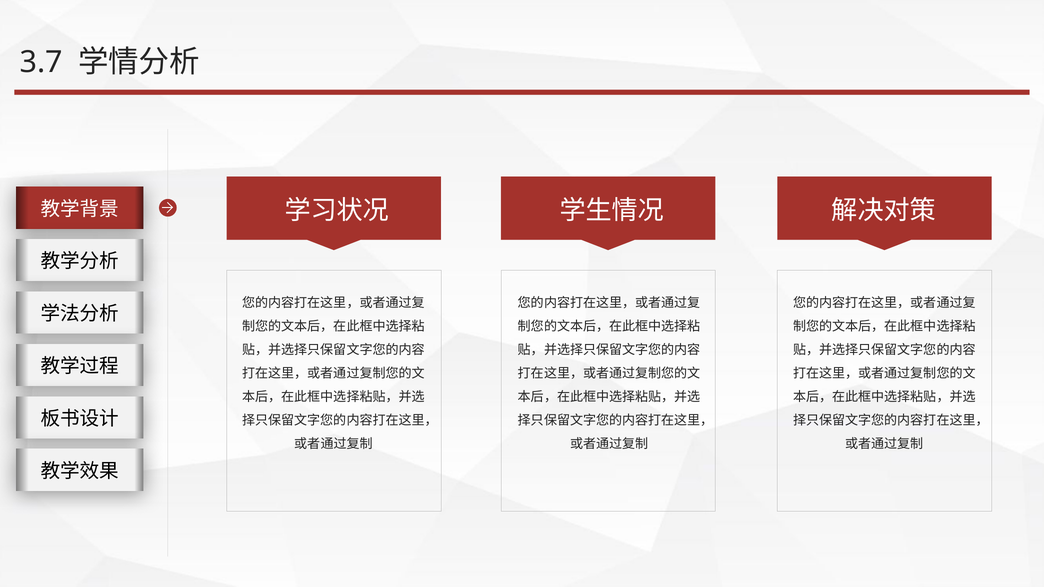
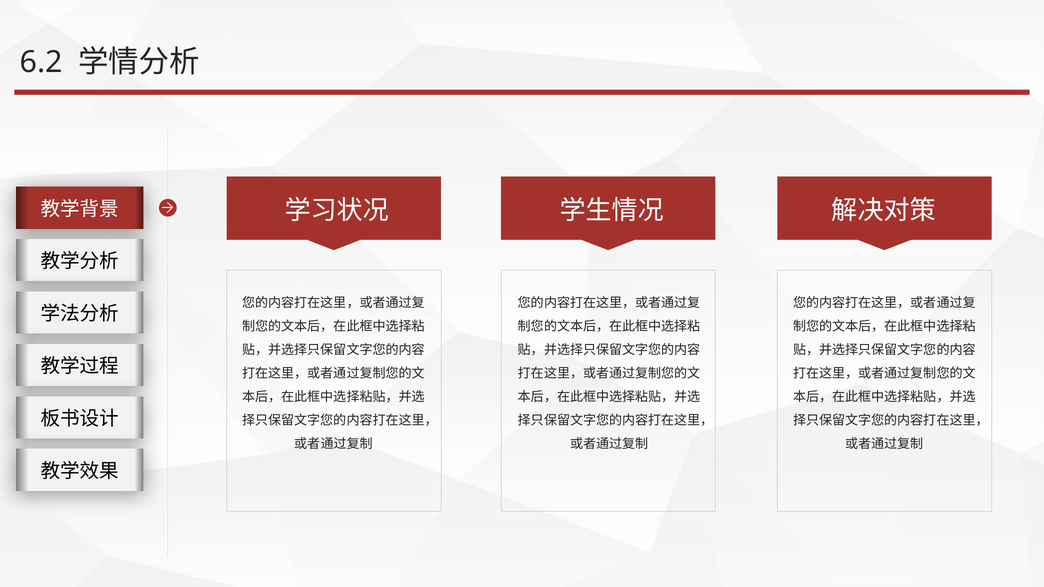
3.7: 3.7 -> 6.2
